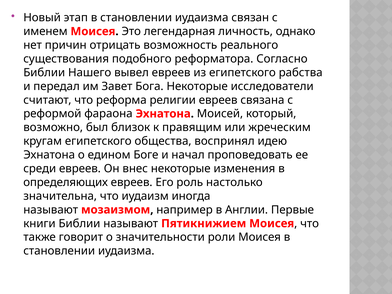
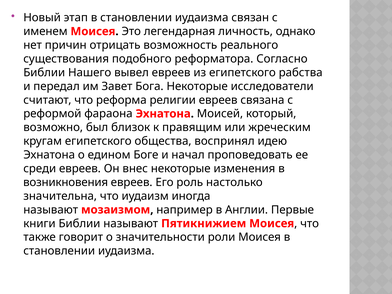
определяющих: определяющих -> возникновения
